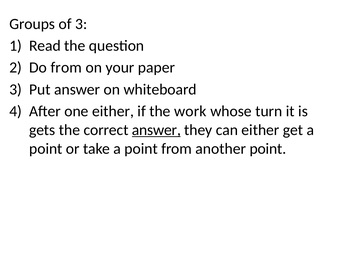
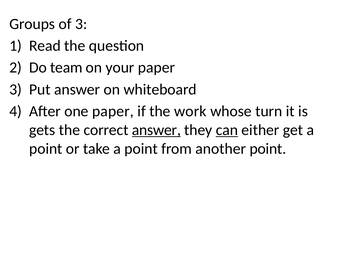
Do from: from -> team
one either: either -> paper
can underline: none -> present
